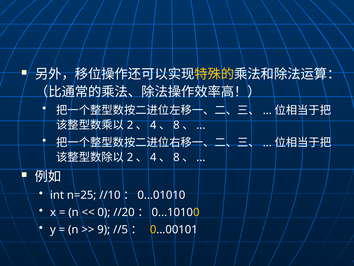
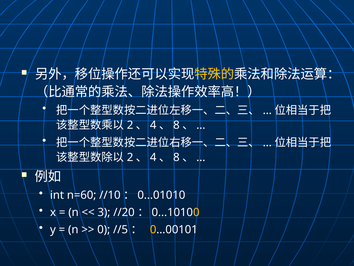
n=25: n=25 -> n=60
0: 0 -> 3
9: 9 -> 0
